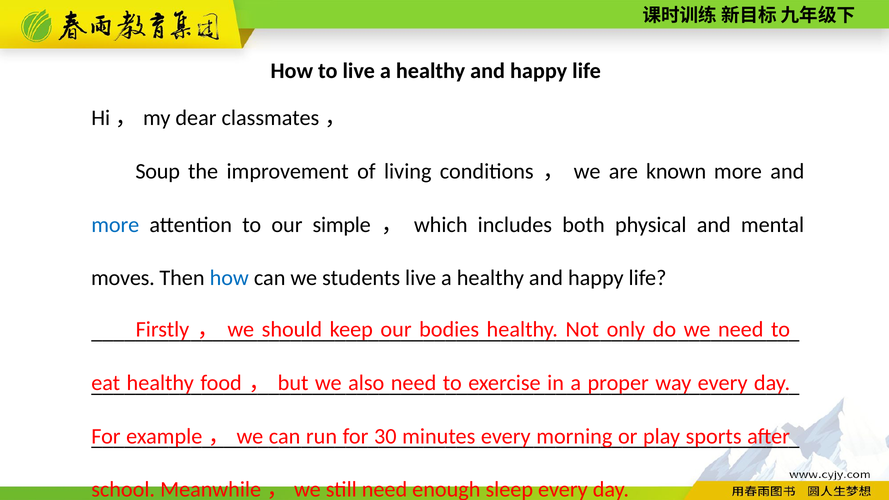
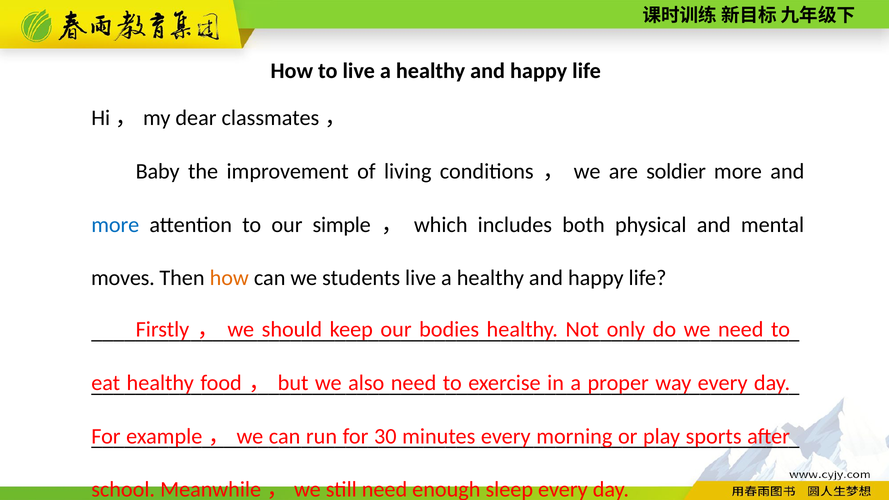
Soup: Soup -> Baby
known: known -> soldier
how at (229, 278) colour: blue -> orange
